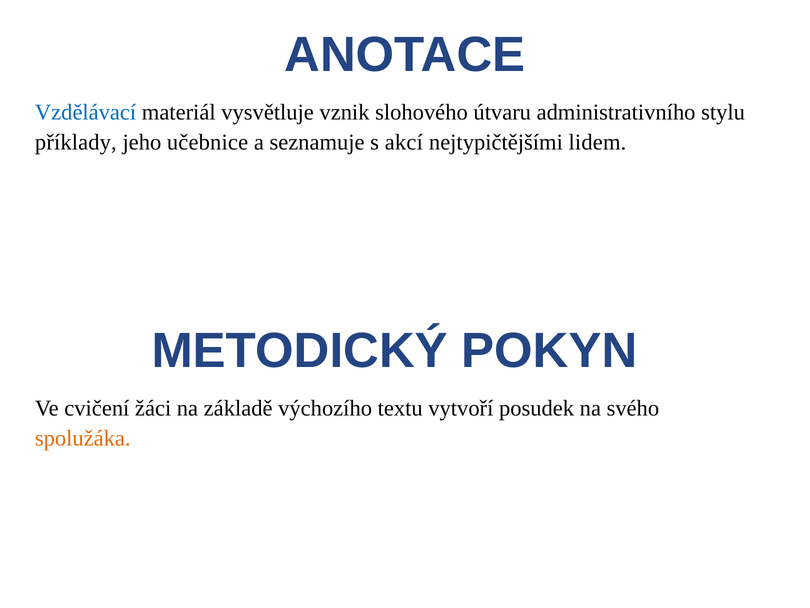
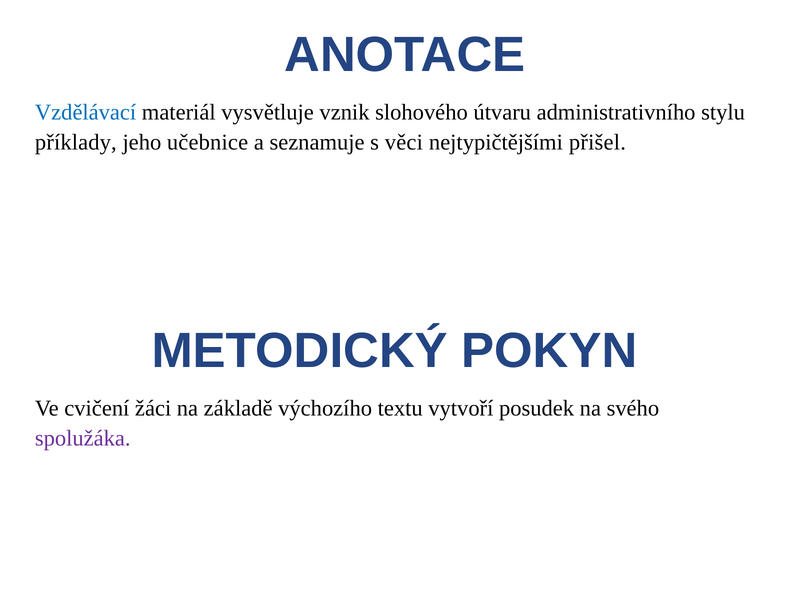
akcí: akcí -> věci
lidem: lidem -> přišel
spolužáka colour: orange -> purple
